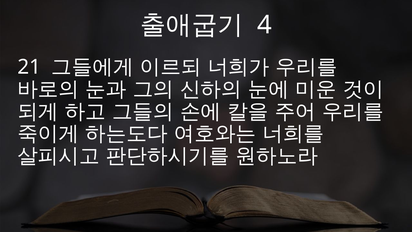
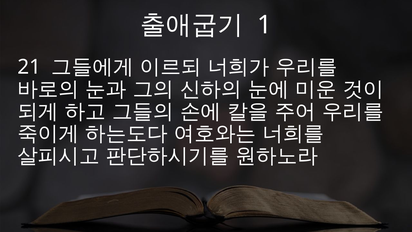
4: 4 -> 1
